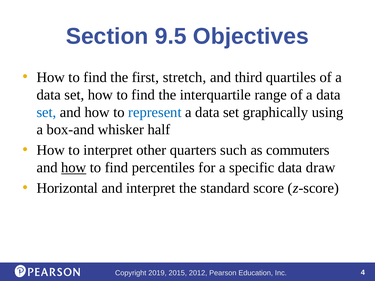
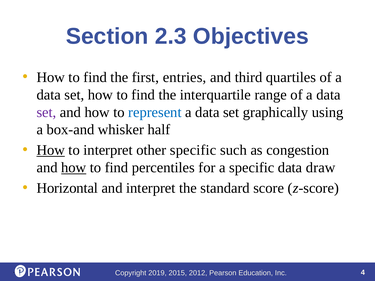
9.5: 9.5 -> 2.3
stretch: stretch -> entries
set at (46, 112) colour: blue -> purple
How at (51, 150) underline: none -> present
other quarters: quarters -> specific
commuters: commuters -> congestion
